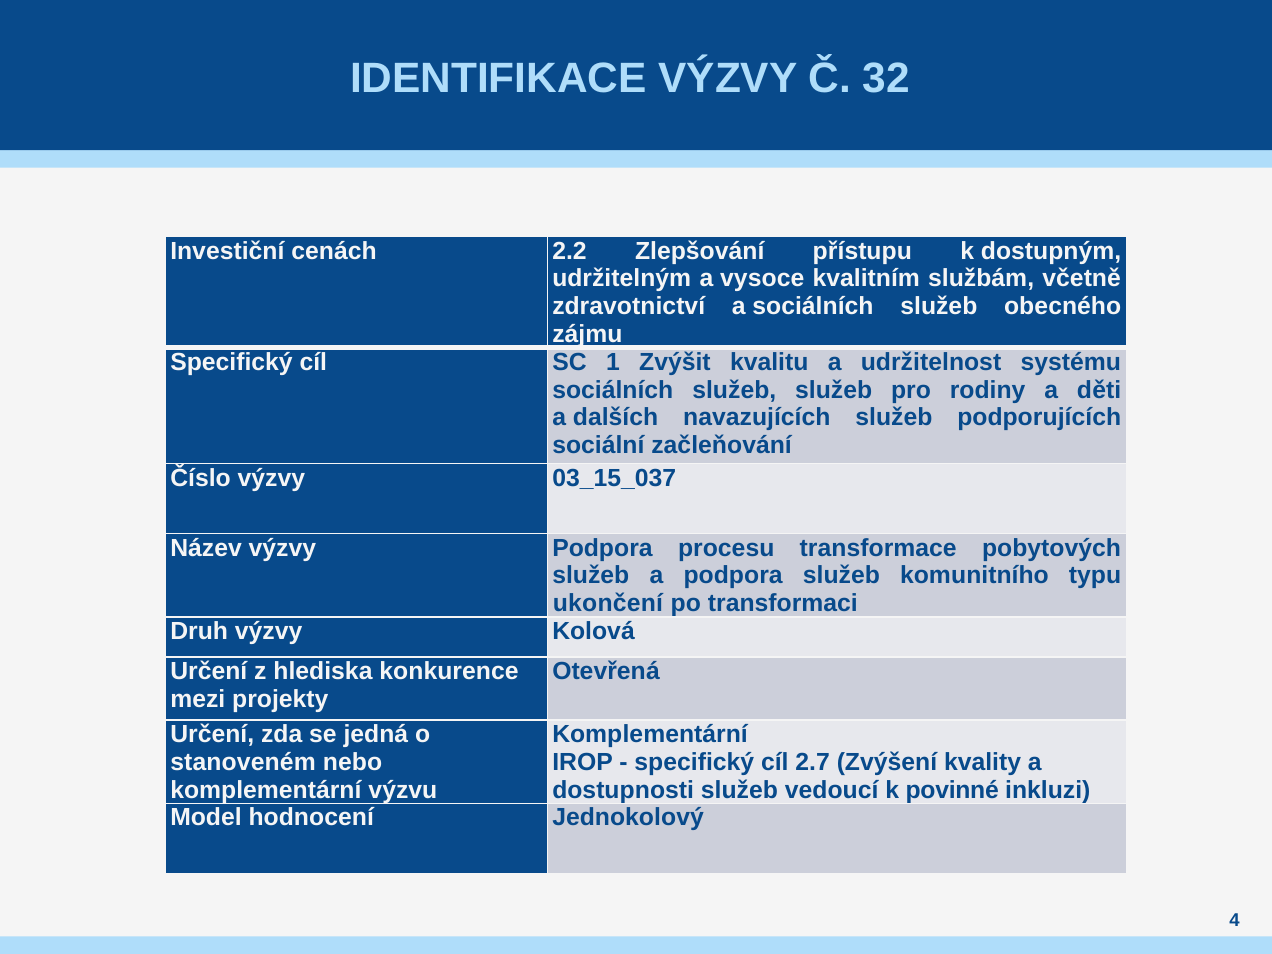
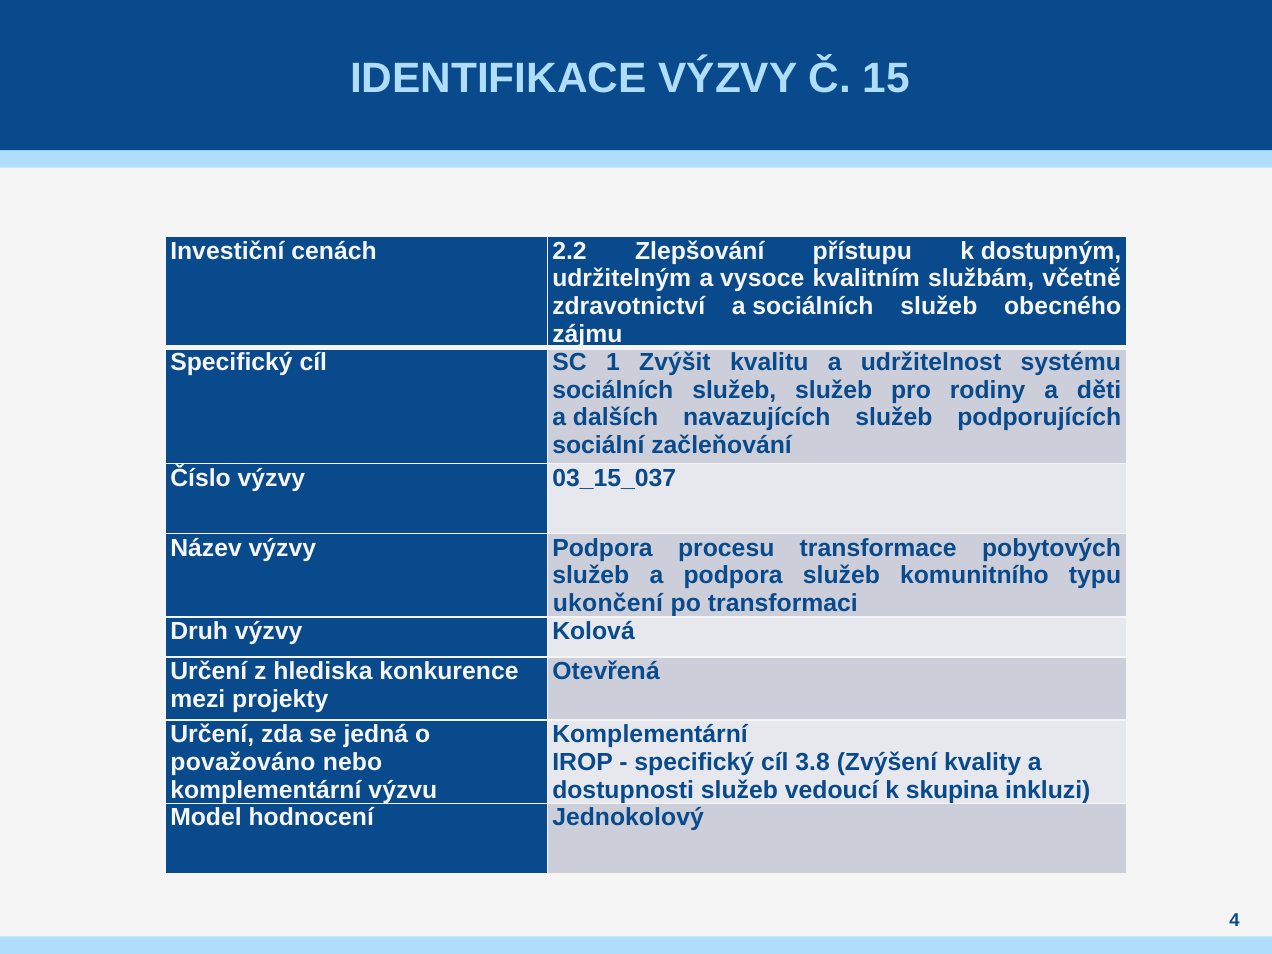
32: 32 -> 15
stanoveném: stanoveném -> považováno
2.7: 2.7 -> 3.8
povinné: povinné -> skupina
